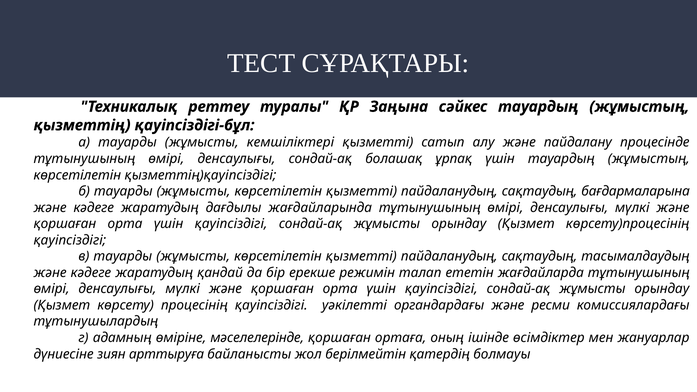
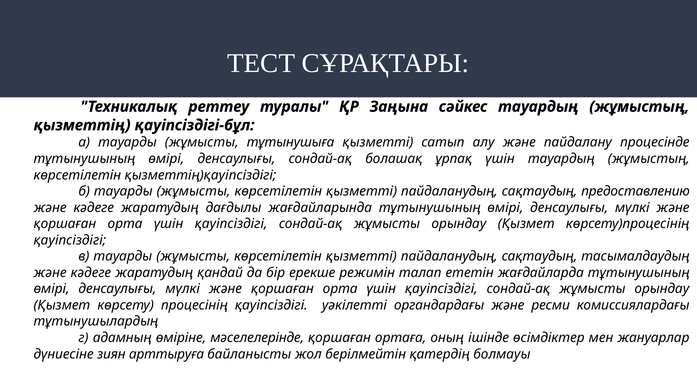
кемшіліктері: кемшіліктері -> тұтынушыға
бағдармаларына: бағдармаларына -> предоставлению
